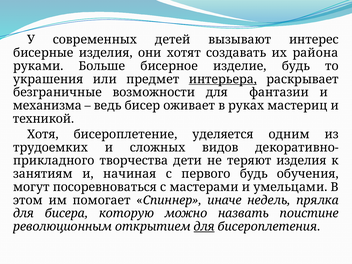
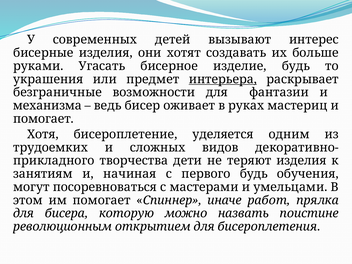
района: района -> больше
Больше: Больше -> Угасать
техникой at (44, 119): техникой -> помогает
недель: недель -> работ
для at (204, 227) underline: present -> none
